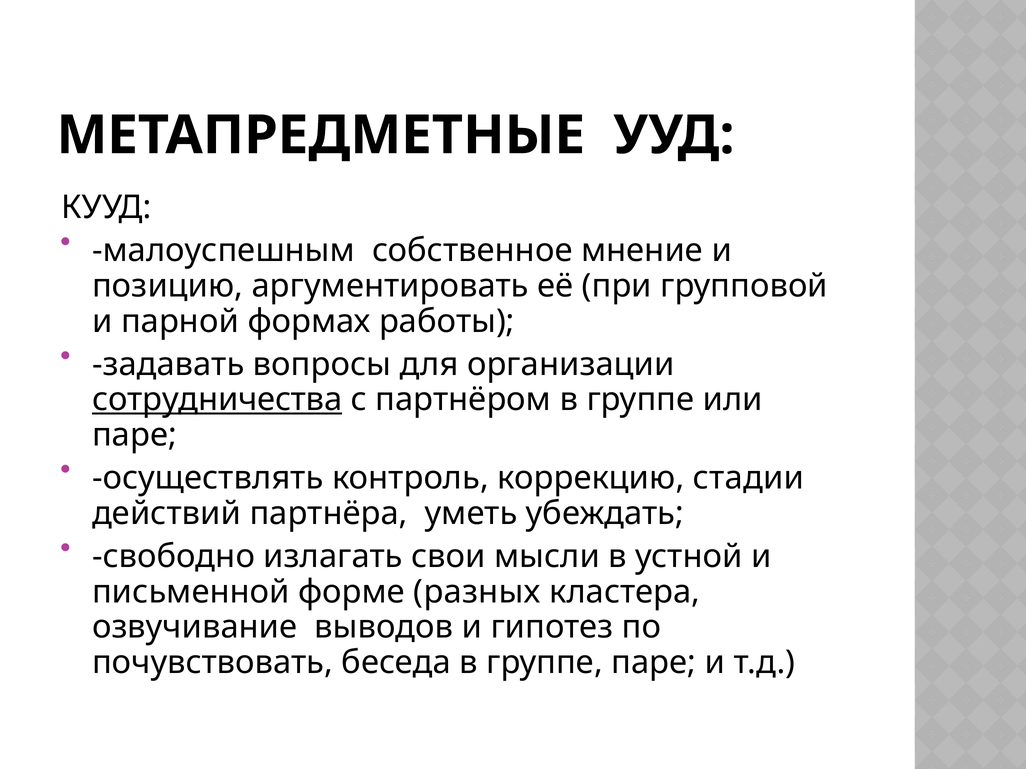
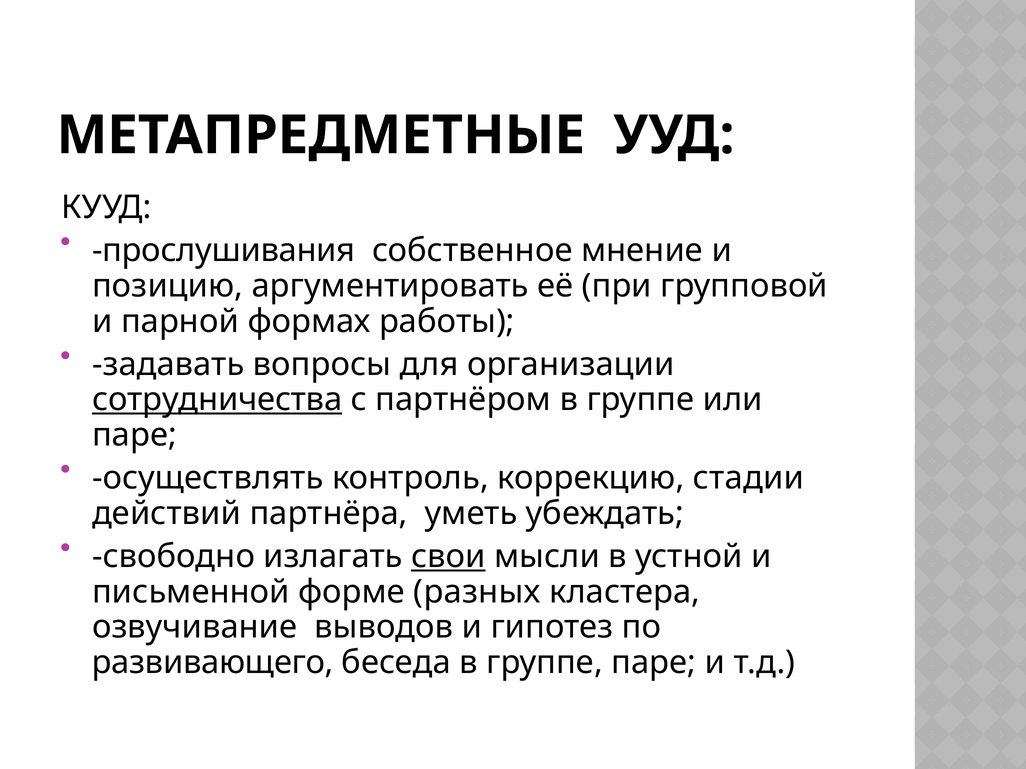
малоуспешным: малоуспешным -> прослушивания
свои underline: none -> present
почувствовать: почувствовать -> развивающего
